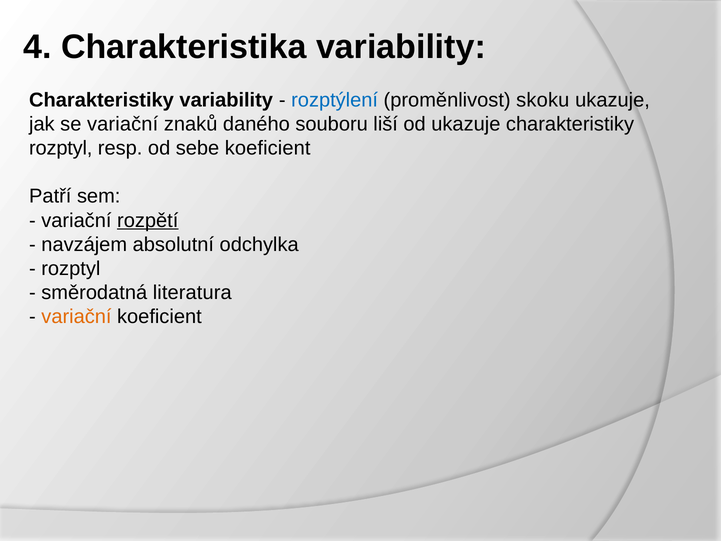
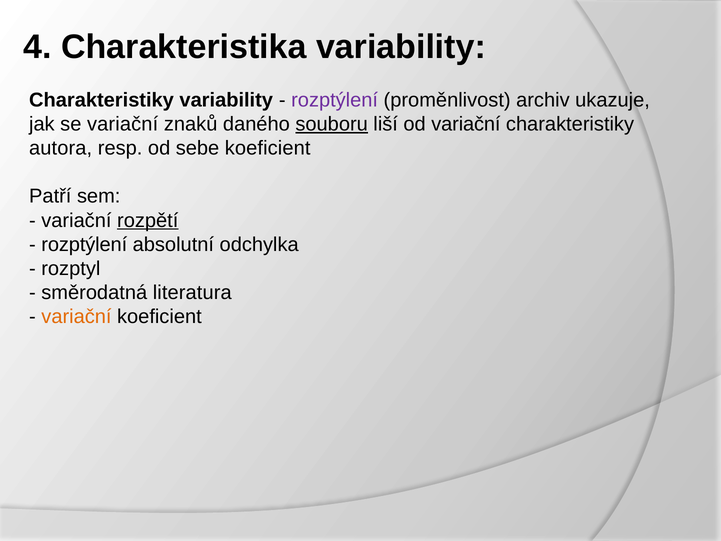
rozptýlení at (335, 100) colour: blue -> purple
skoku: skoku -> archiv
souboru underline: none -> present
od ukazuje: ukazuje -> variační
rozptyl at (61, 148): rozptyl -> autora
navzájem at (84, 244): navzájem -> rozptýlení
